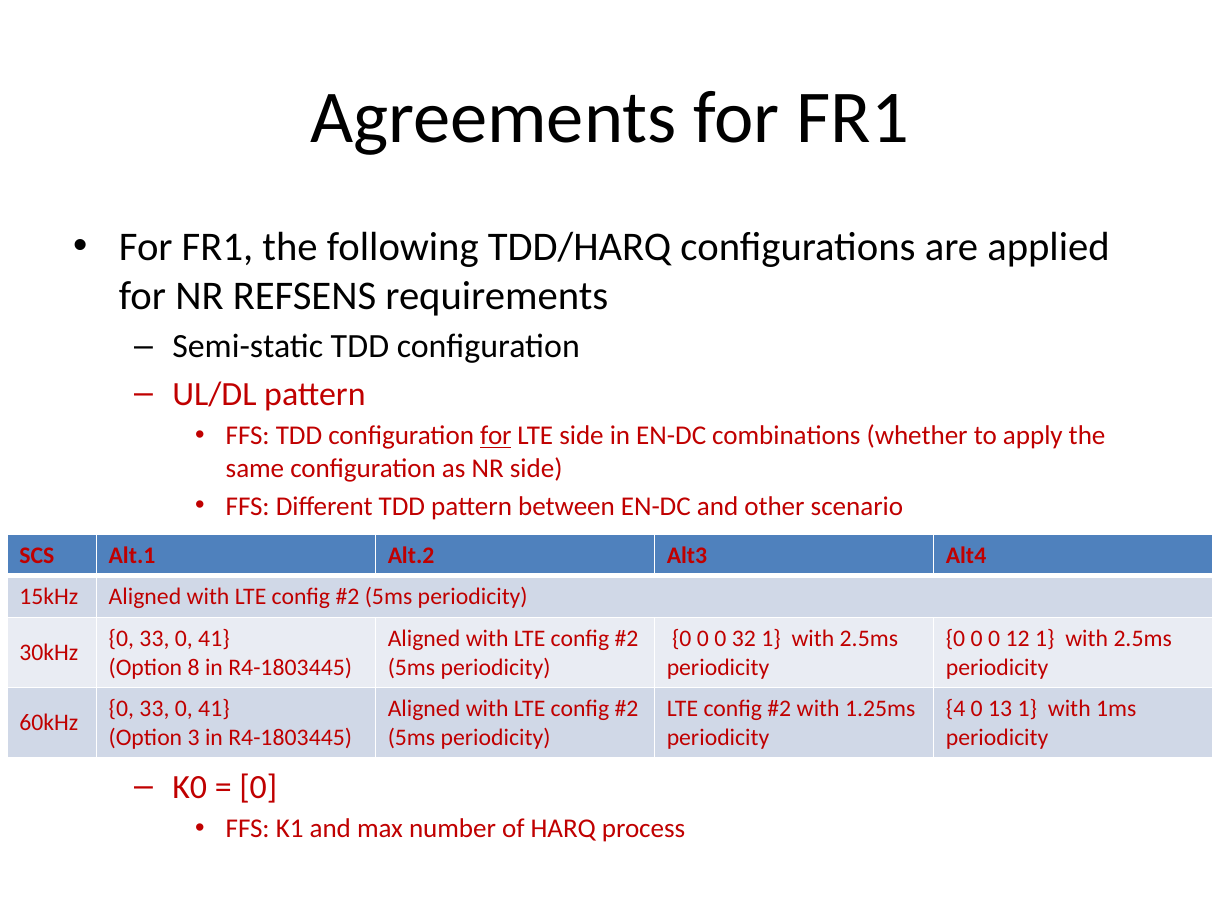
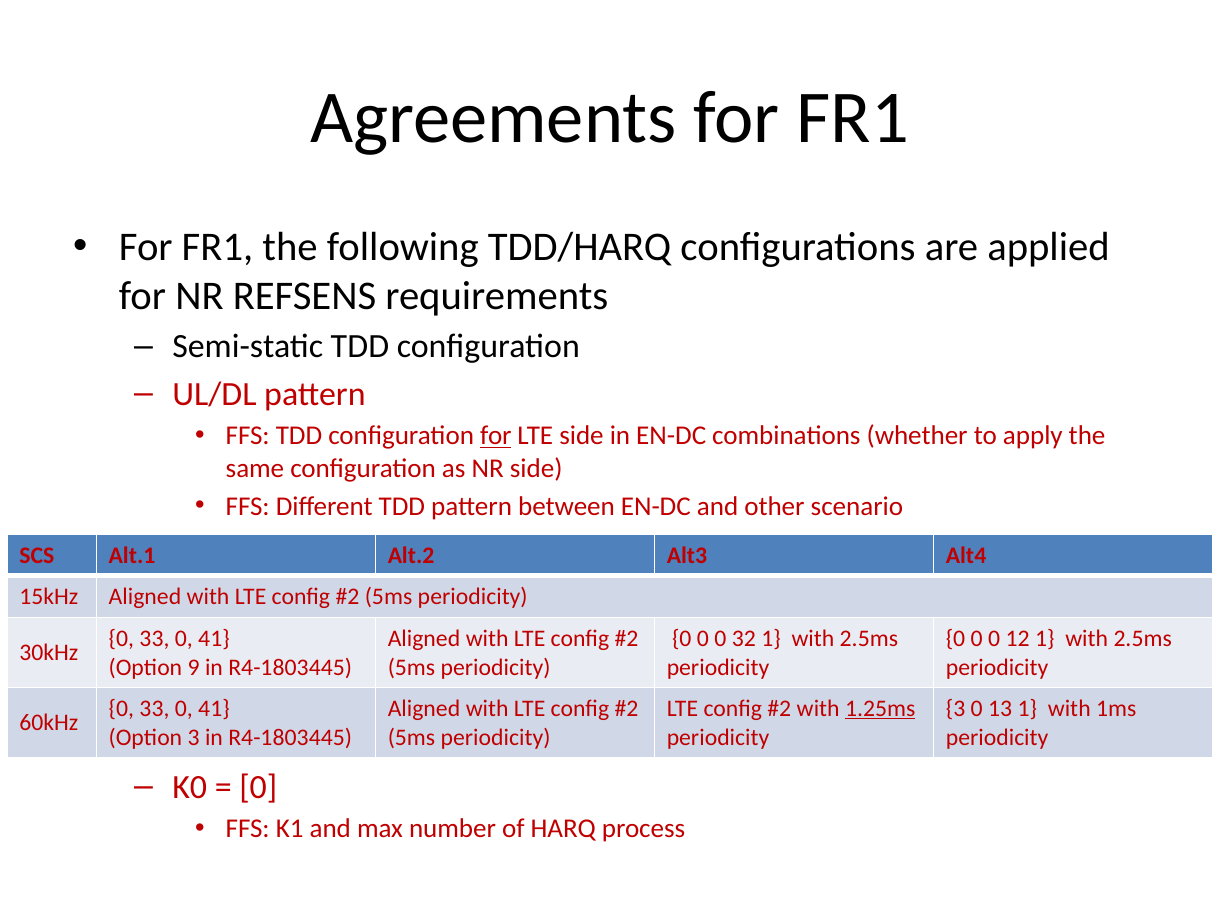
8: 8 -> 9
1.25ms underline: none -> present
4 at (956, 709): 4 -> 3
